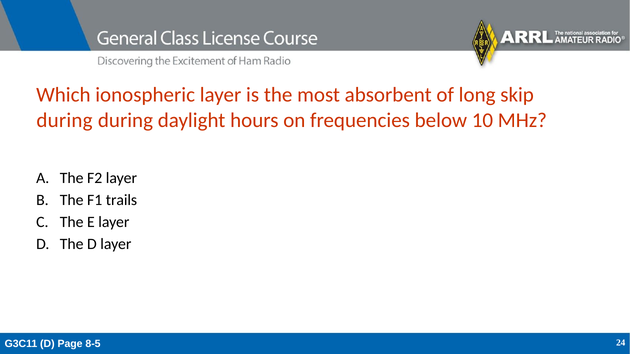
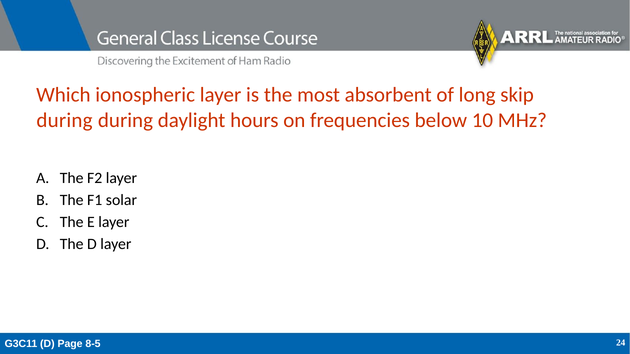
trails: trails -> solar
